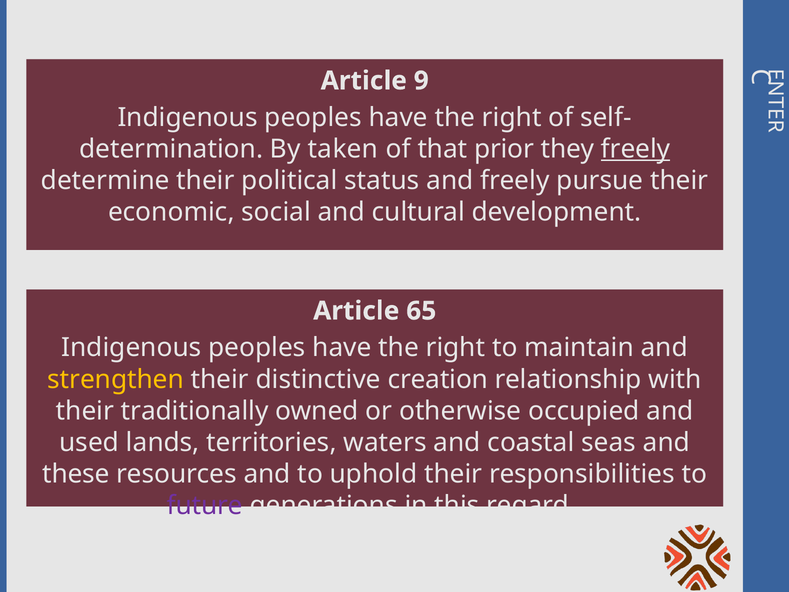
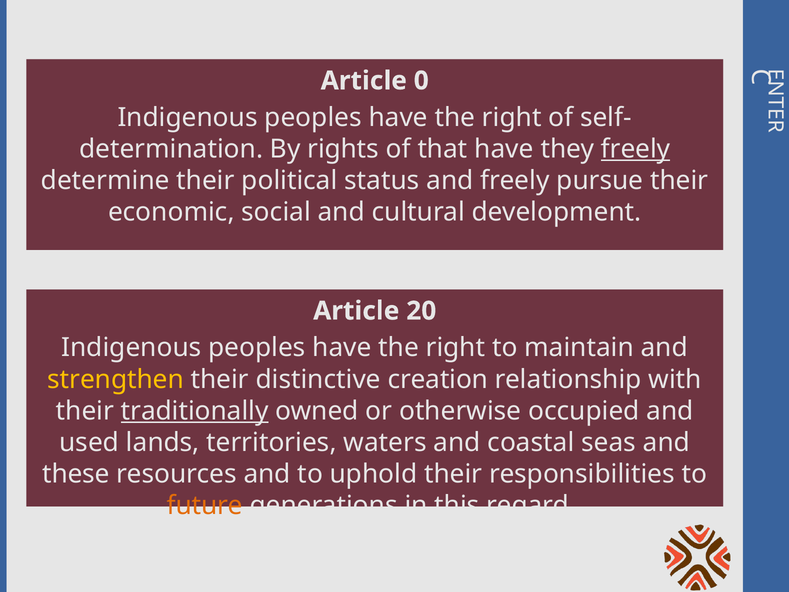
9: 9 -> 0
taken: taken -> rights
that prior: prior -> have
65: 65 -> 20
traditionally underline: none -> present
future colour: purple -> orange
